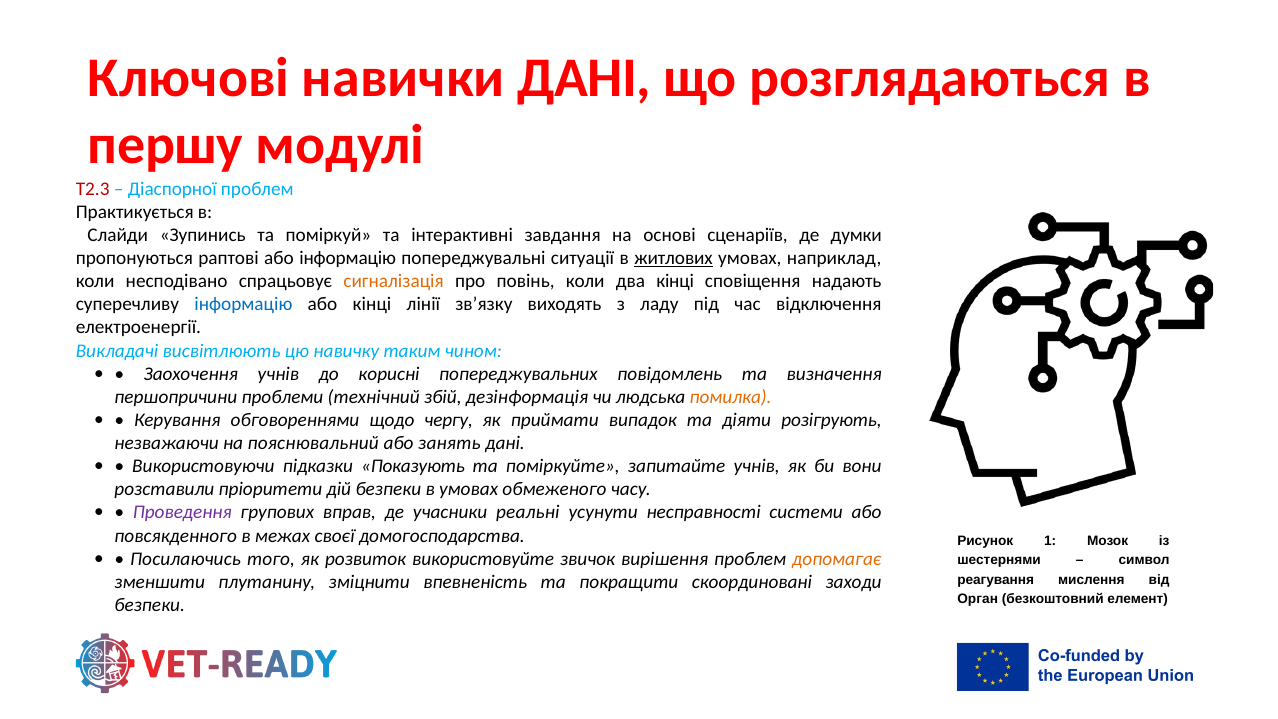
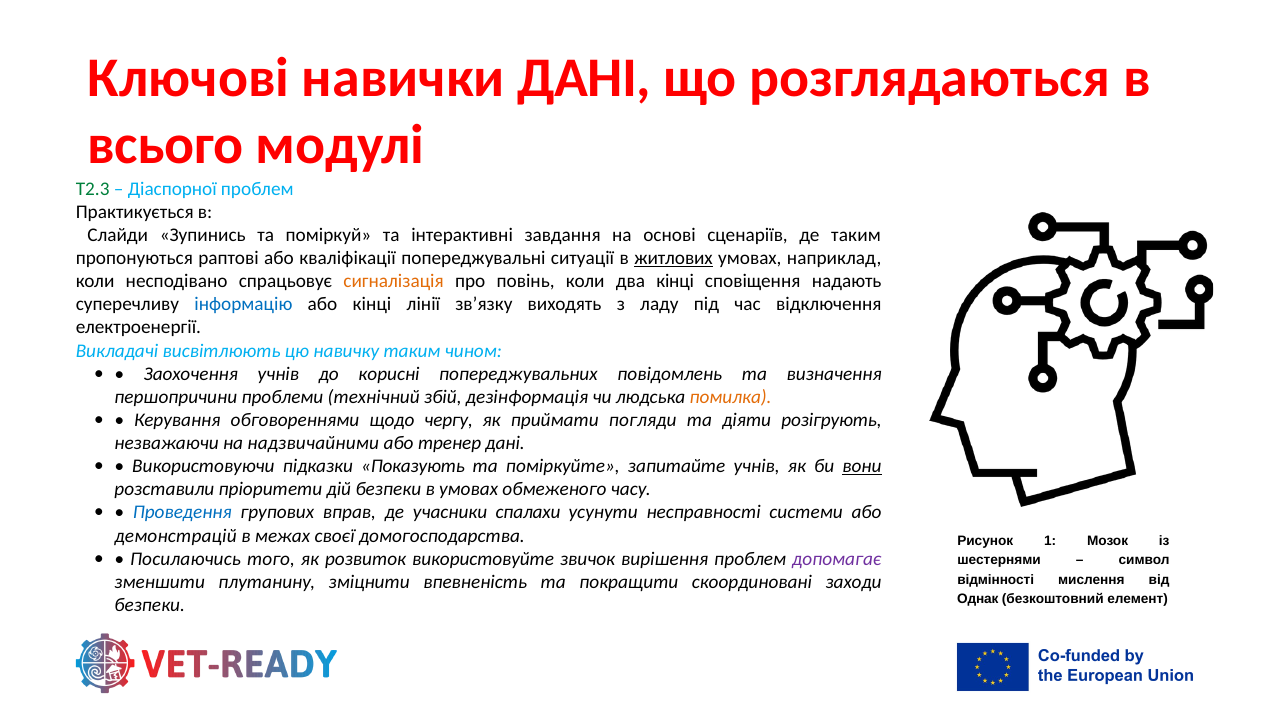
першу: першу -> всього
T2.3 colour: red -> green
де думки: думки -> таким
або інформацію: інформацію -> кваліфікації
випадок: випадок -> погляди
пояснювальний: пояснювальний -> надзвичайними
занять: занять -> тренер
вони underline: none -> present
Проведення colour: purple -> blue
реальні: реальні -> спалахи
повсякденного: повсякденного -> демонстрацій
допомагає colour: orange -> purple
реагування: реагування -> відмінності
Орган: Орган -> Однак
